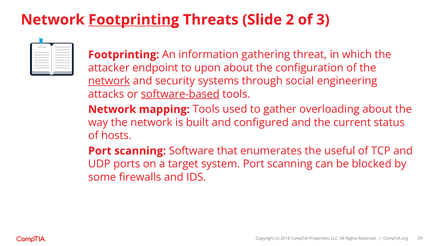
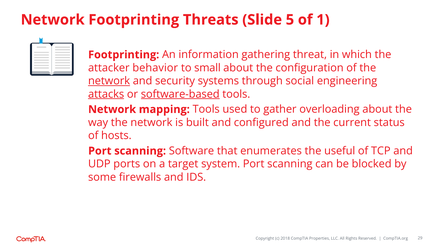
Footprinting at (134, 20) underline: present -> none
2: 2 -> 5
3: 3 -> 1
endpoint: endpoint -> behavior
upon: upon -> small
attacks underline: none -> present
